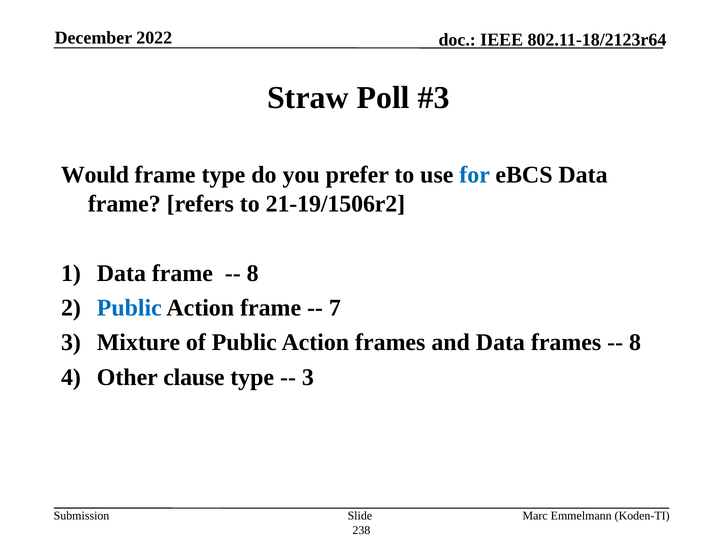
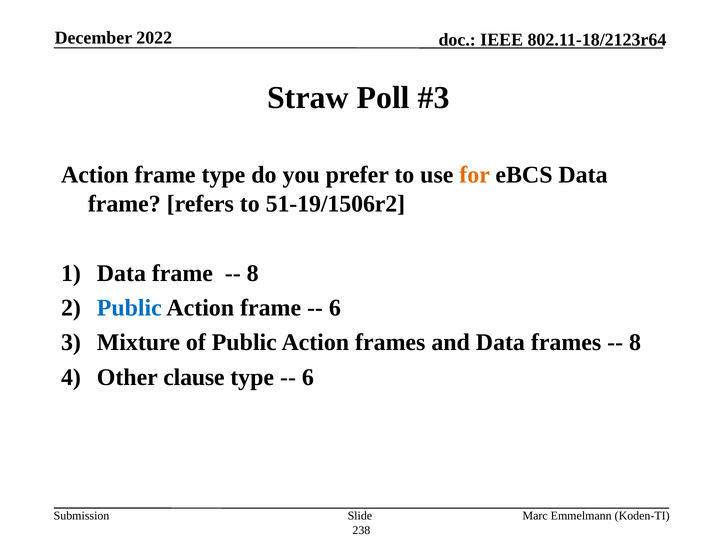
Would at (95, 175): Would -> Action
for colour: blue -> orange
21-19/1506r2: 21-19/1506r2 -> 51-19/1506r2
7 at (335, 308): 7 -> 6
3 at (308, 377): 3 -> 6
